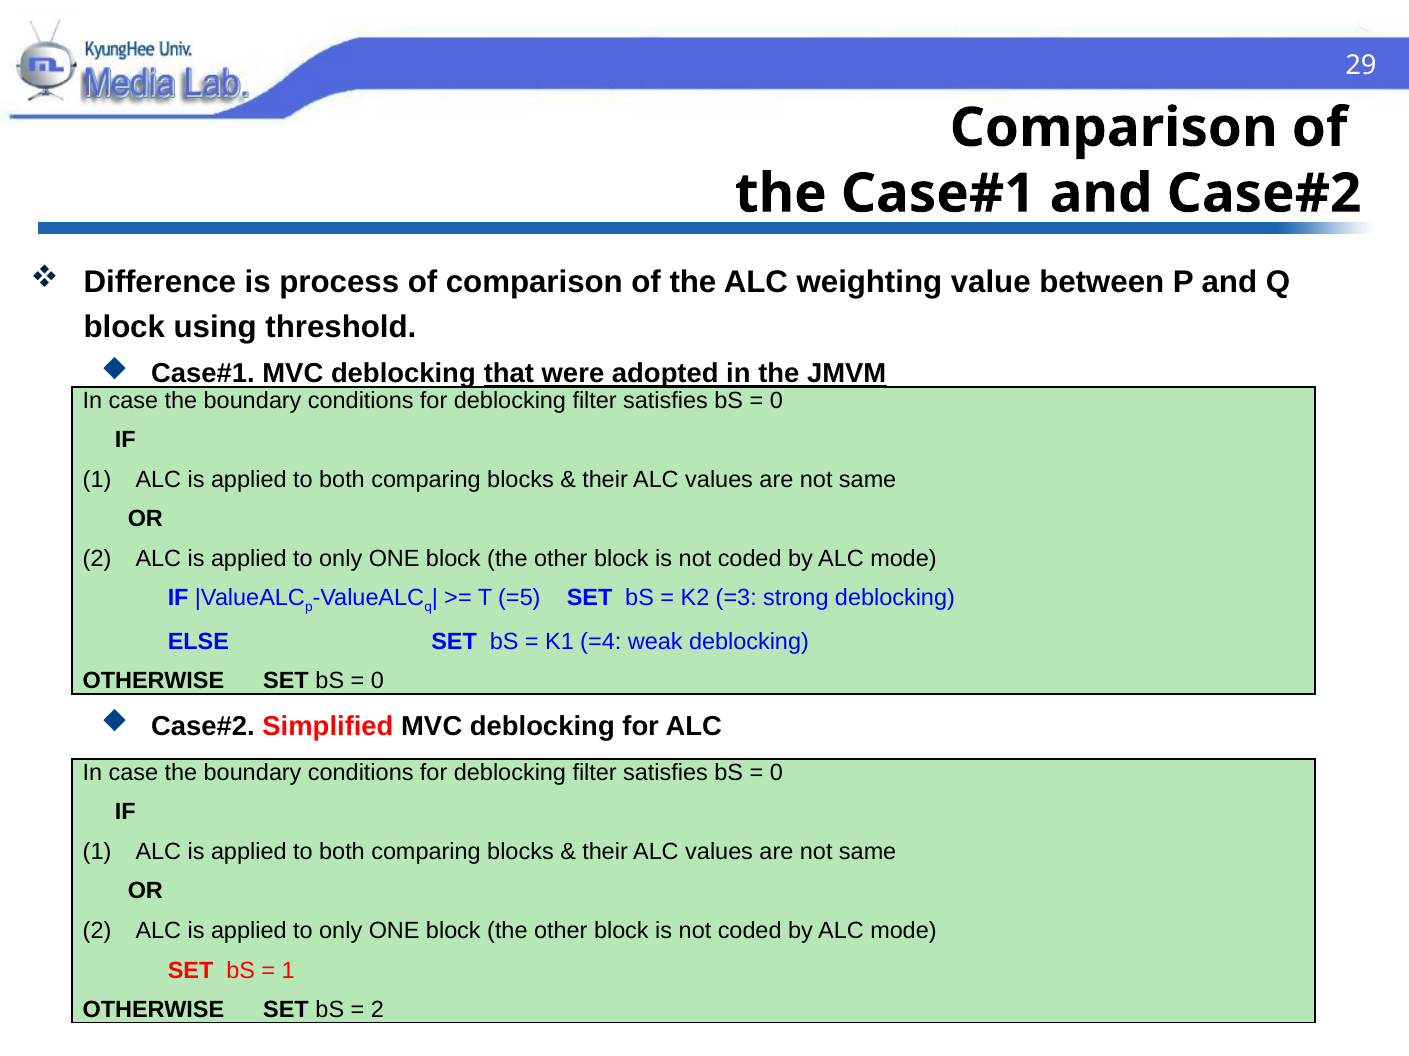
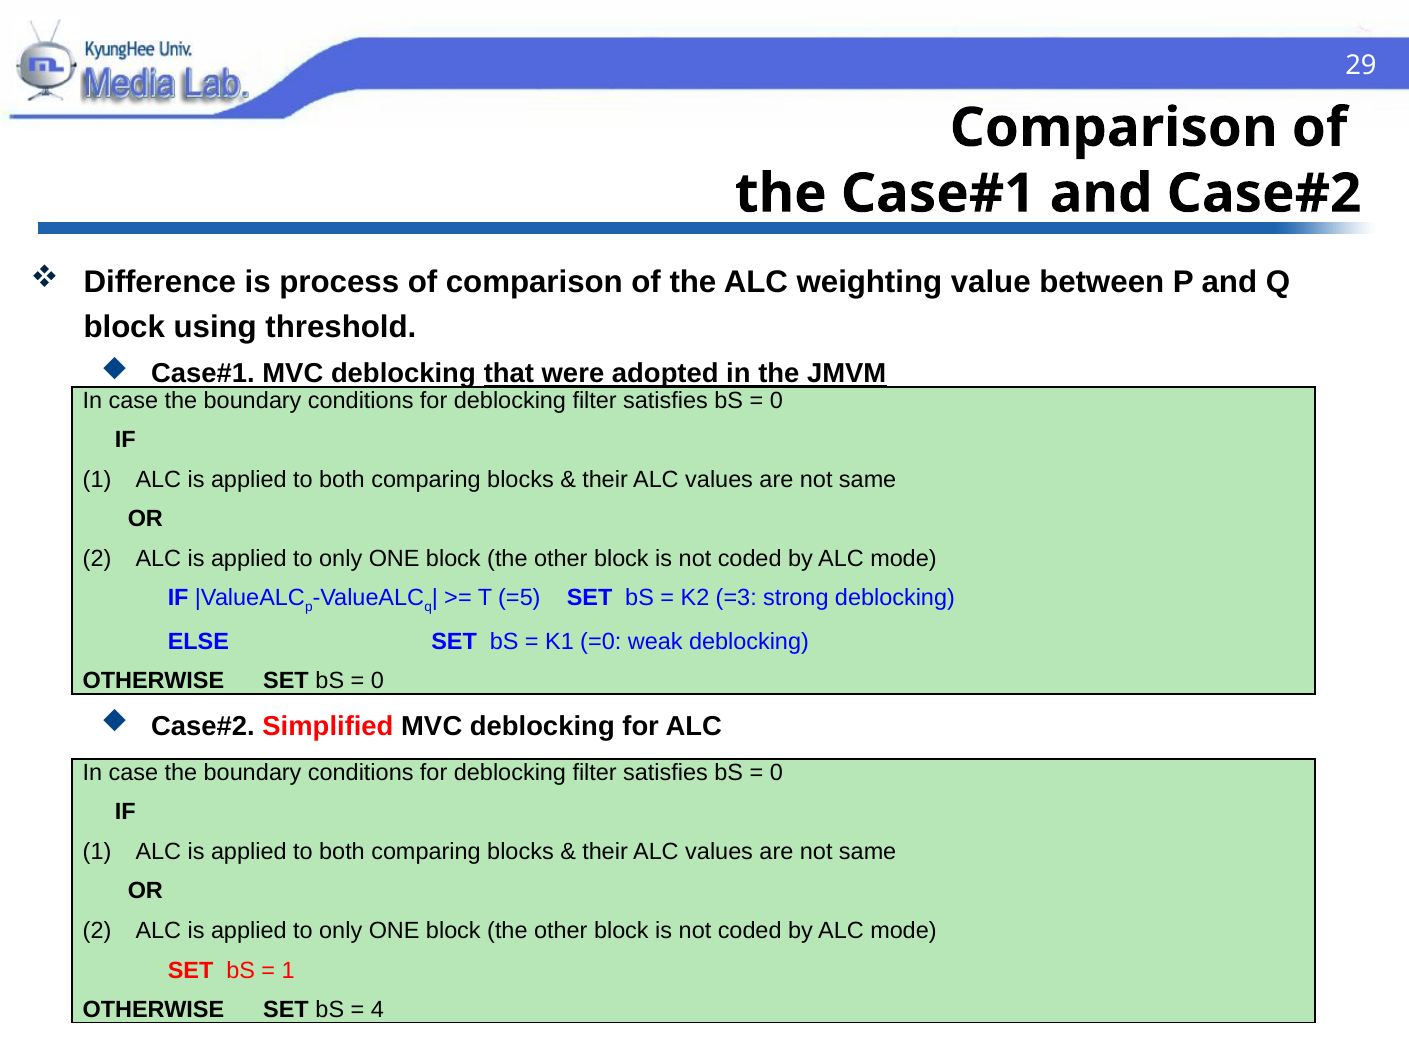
=4: =4 -> =0
2 at (377, 1011): 2 -> 4
